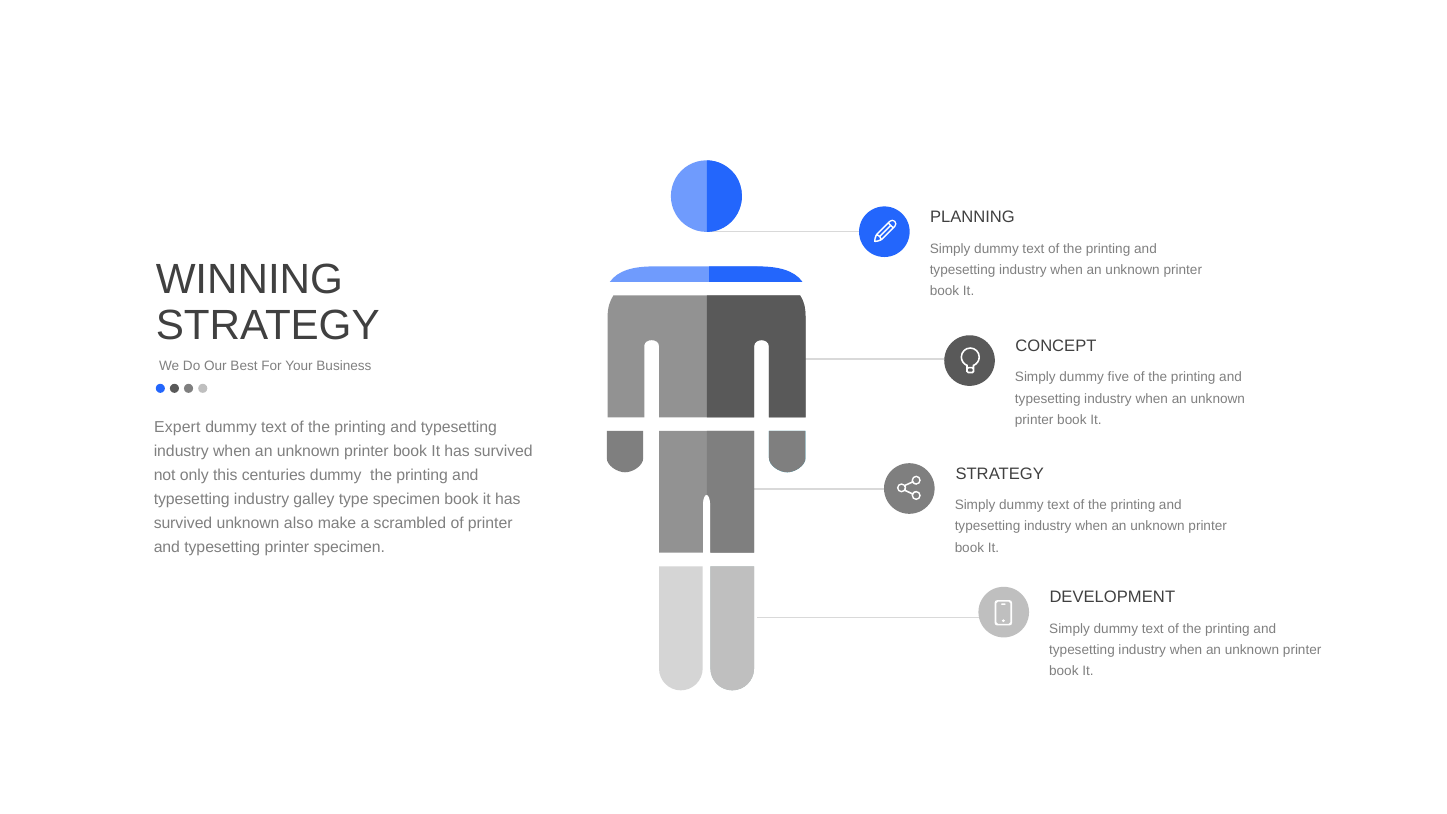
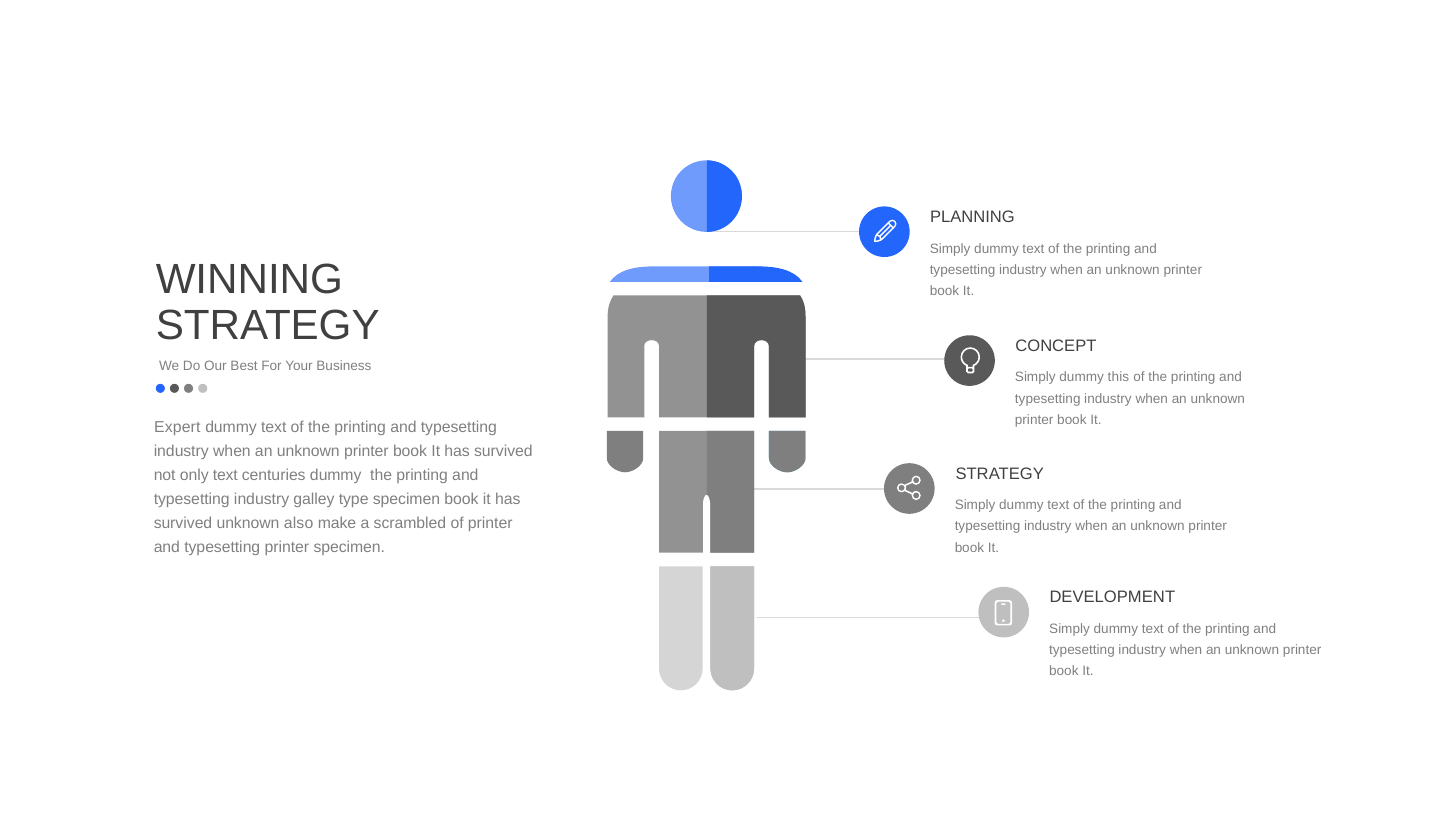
five: five -> this
only this: this -> text
